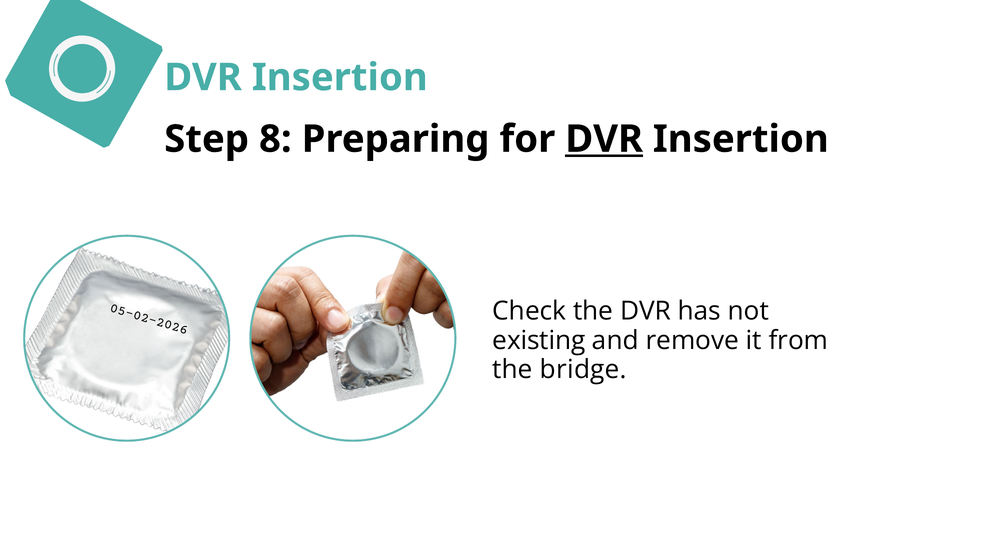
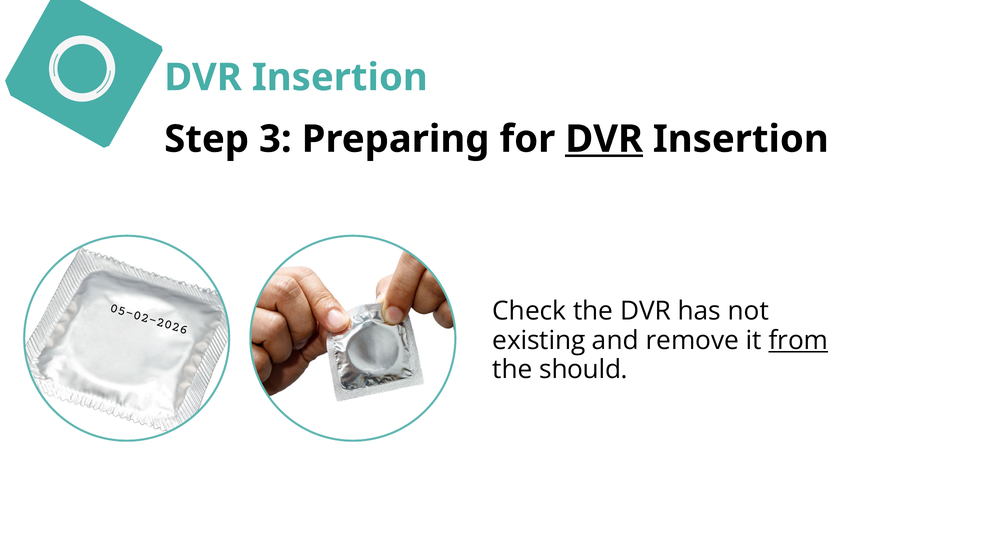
8: 8 -> 3
from underline: none -> present
bridge: bridge -> should
